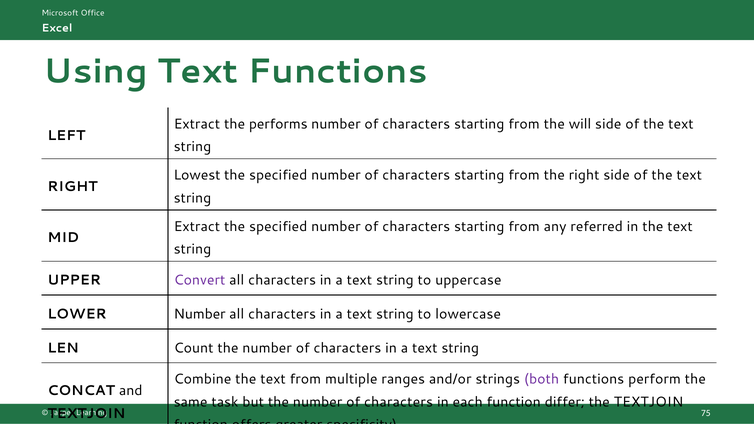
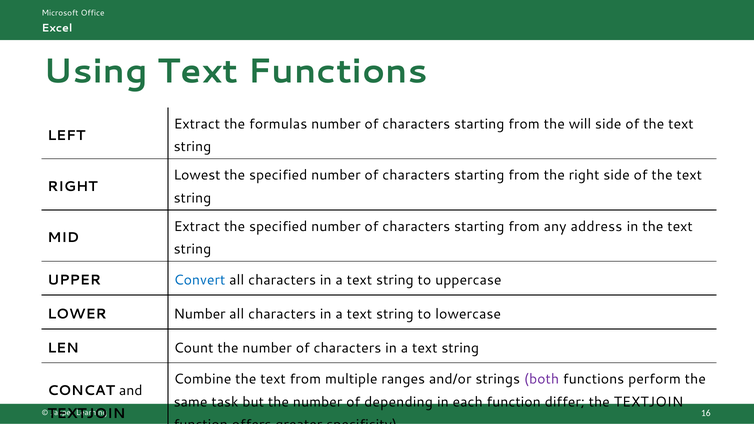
performs: performs -> formulas
referred: referred -> address
Convert colour: purple -> blue
characters at (399, 402): characters -> depending
75: 75 -> 16
